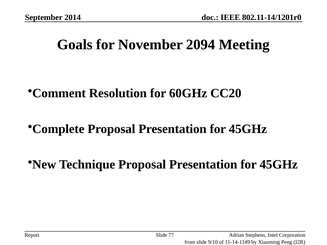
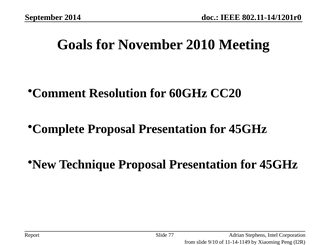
2094: 2094 -> 2010
